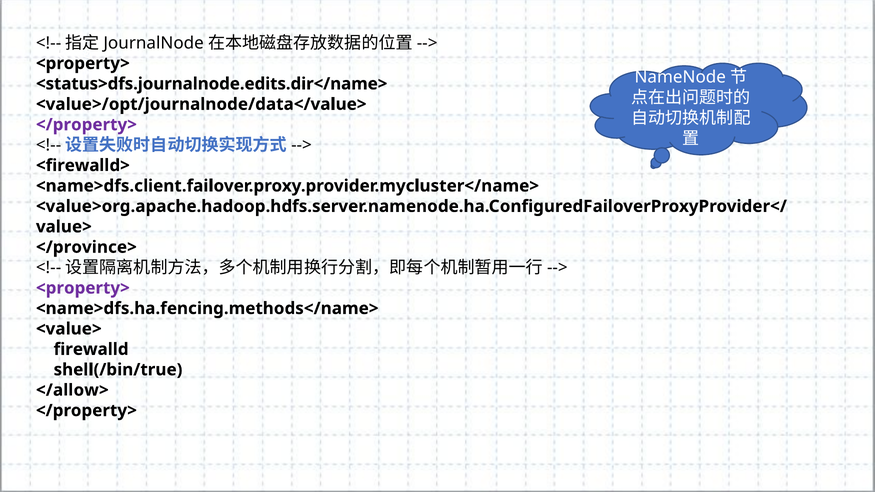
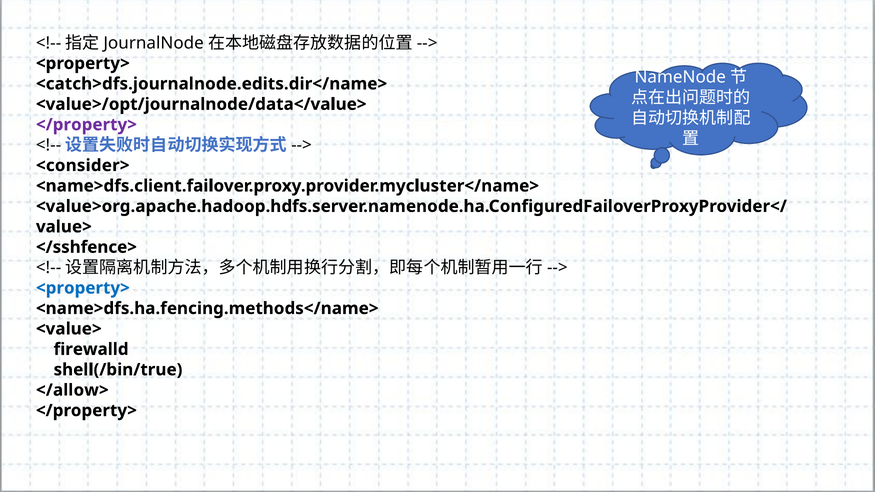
<status>dfs.journalnode.edits.dir</name>: <status>dfs.journalnode.edits.dir</name> -> <catch>dfs.journalnode.edits.dir</name>
<firewalld>: <firewalld> -> <consider>
</province>: </province> -> </sshfence>
<property> at (83, 288) colour: purple -> blue
